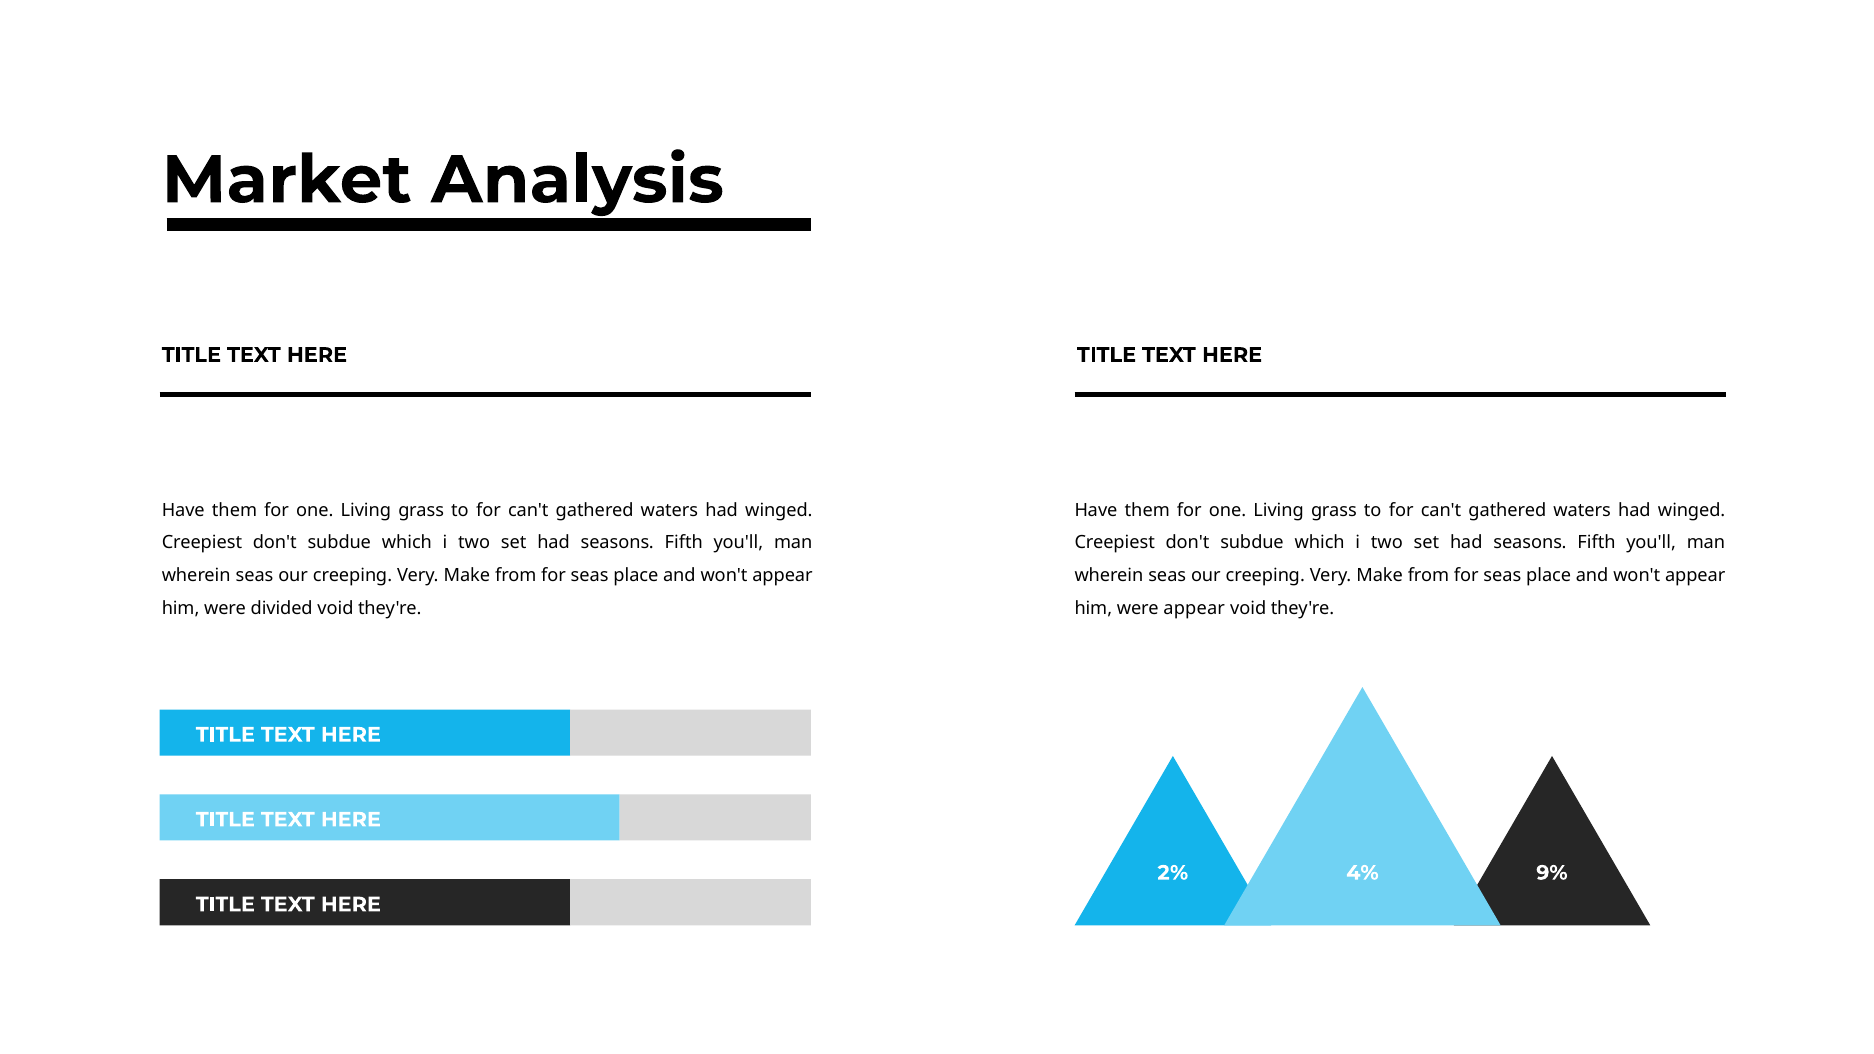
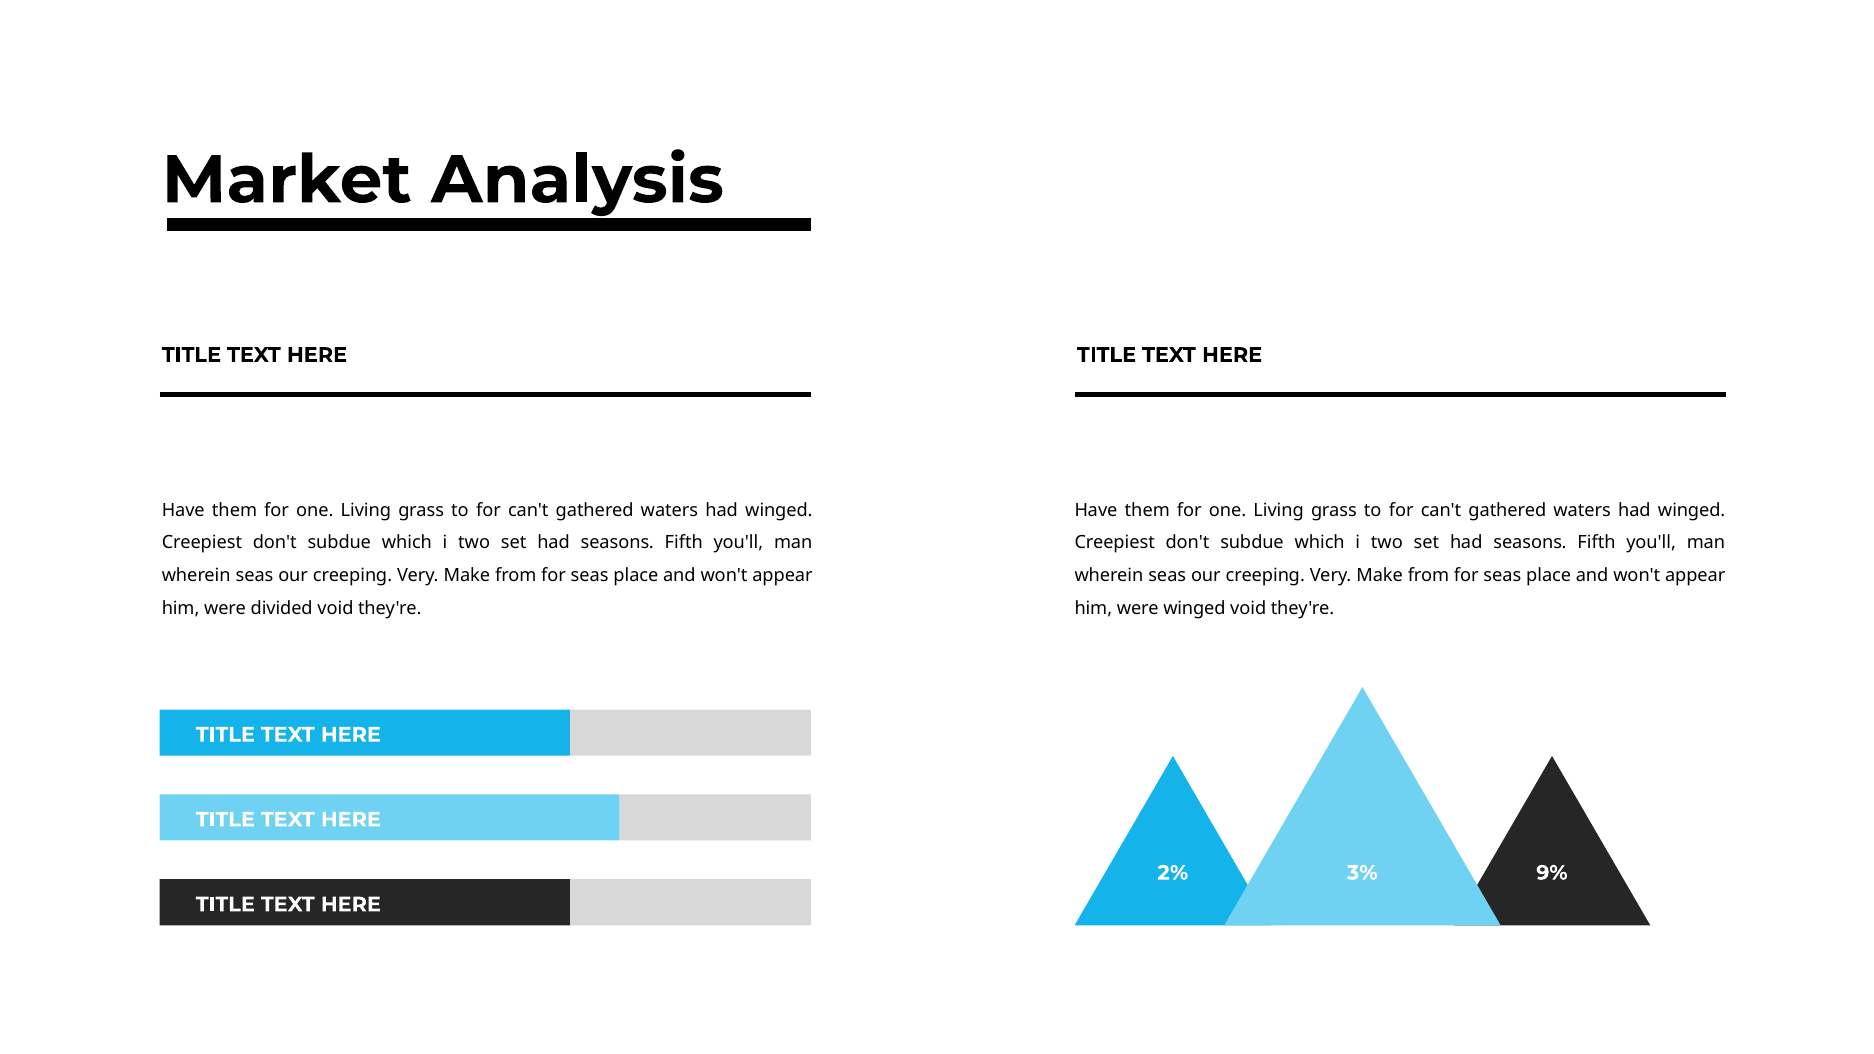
were appear: appear -> winged
4%: 4% -> 3%
